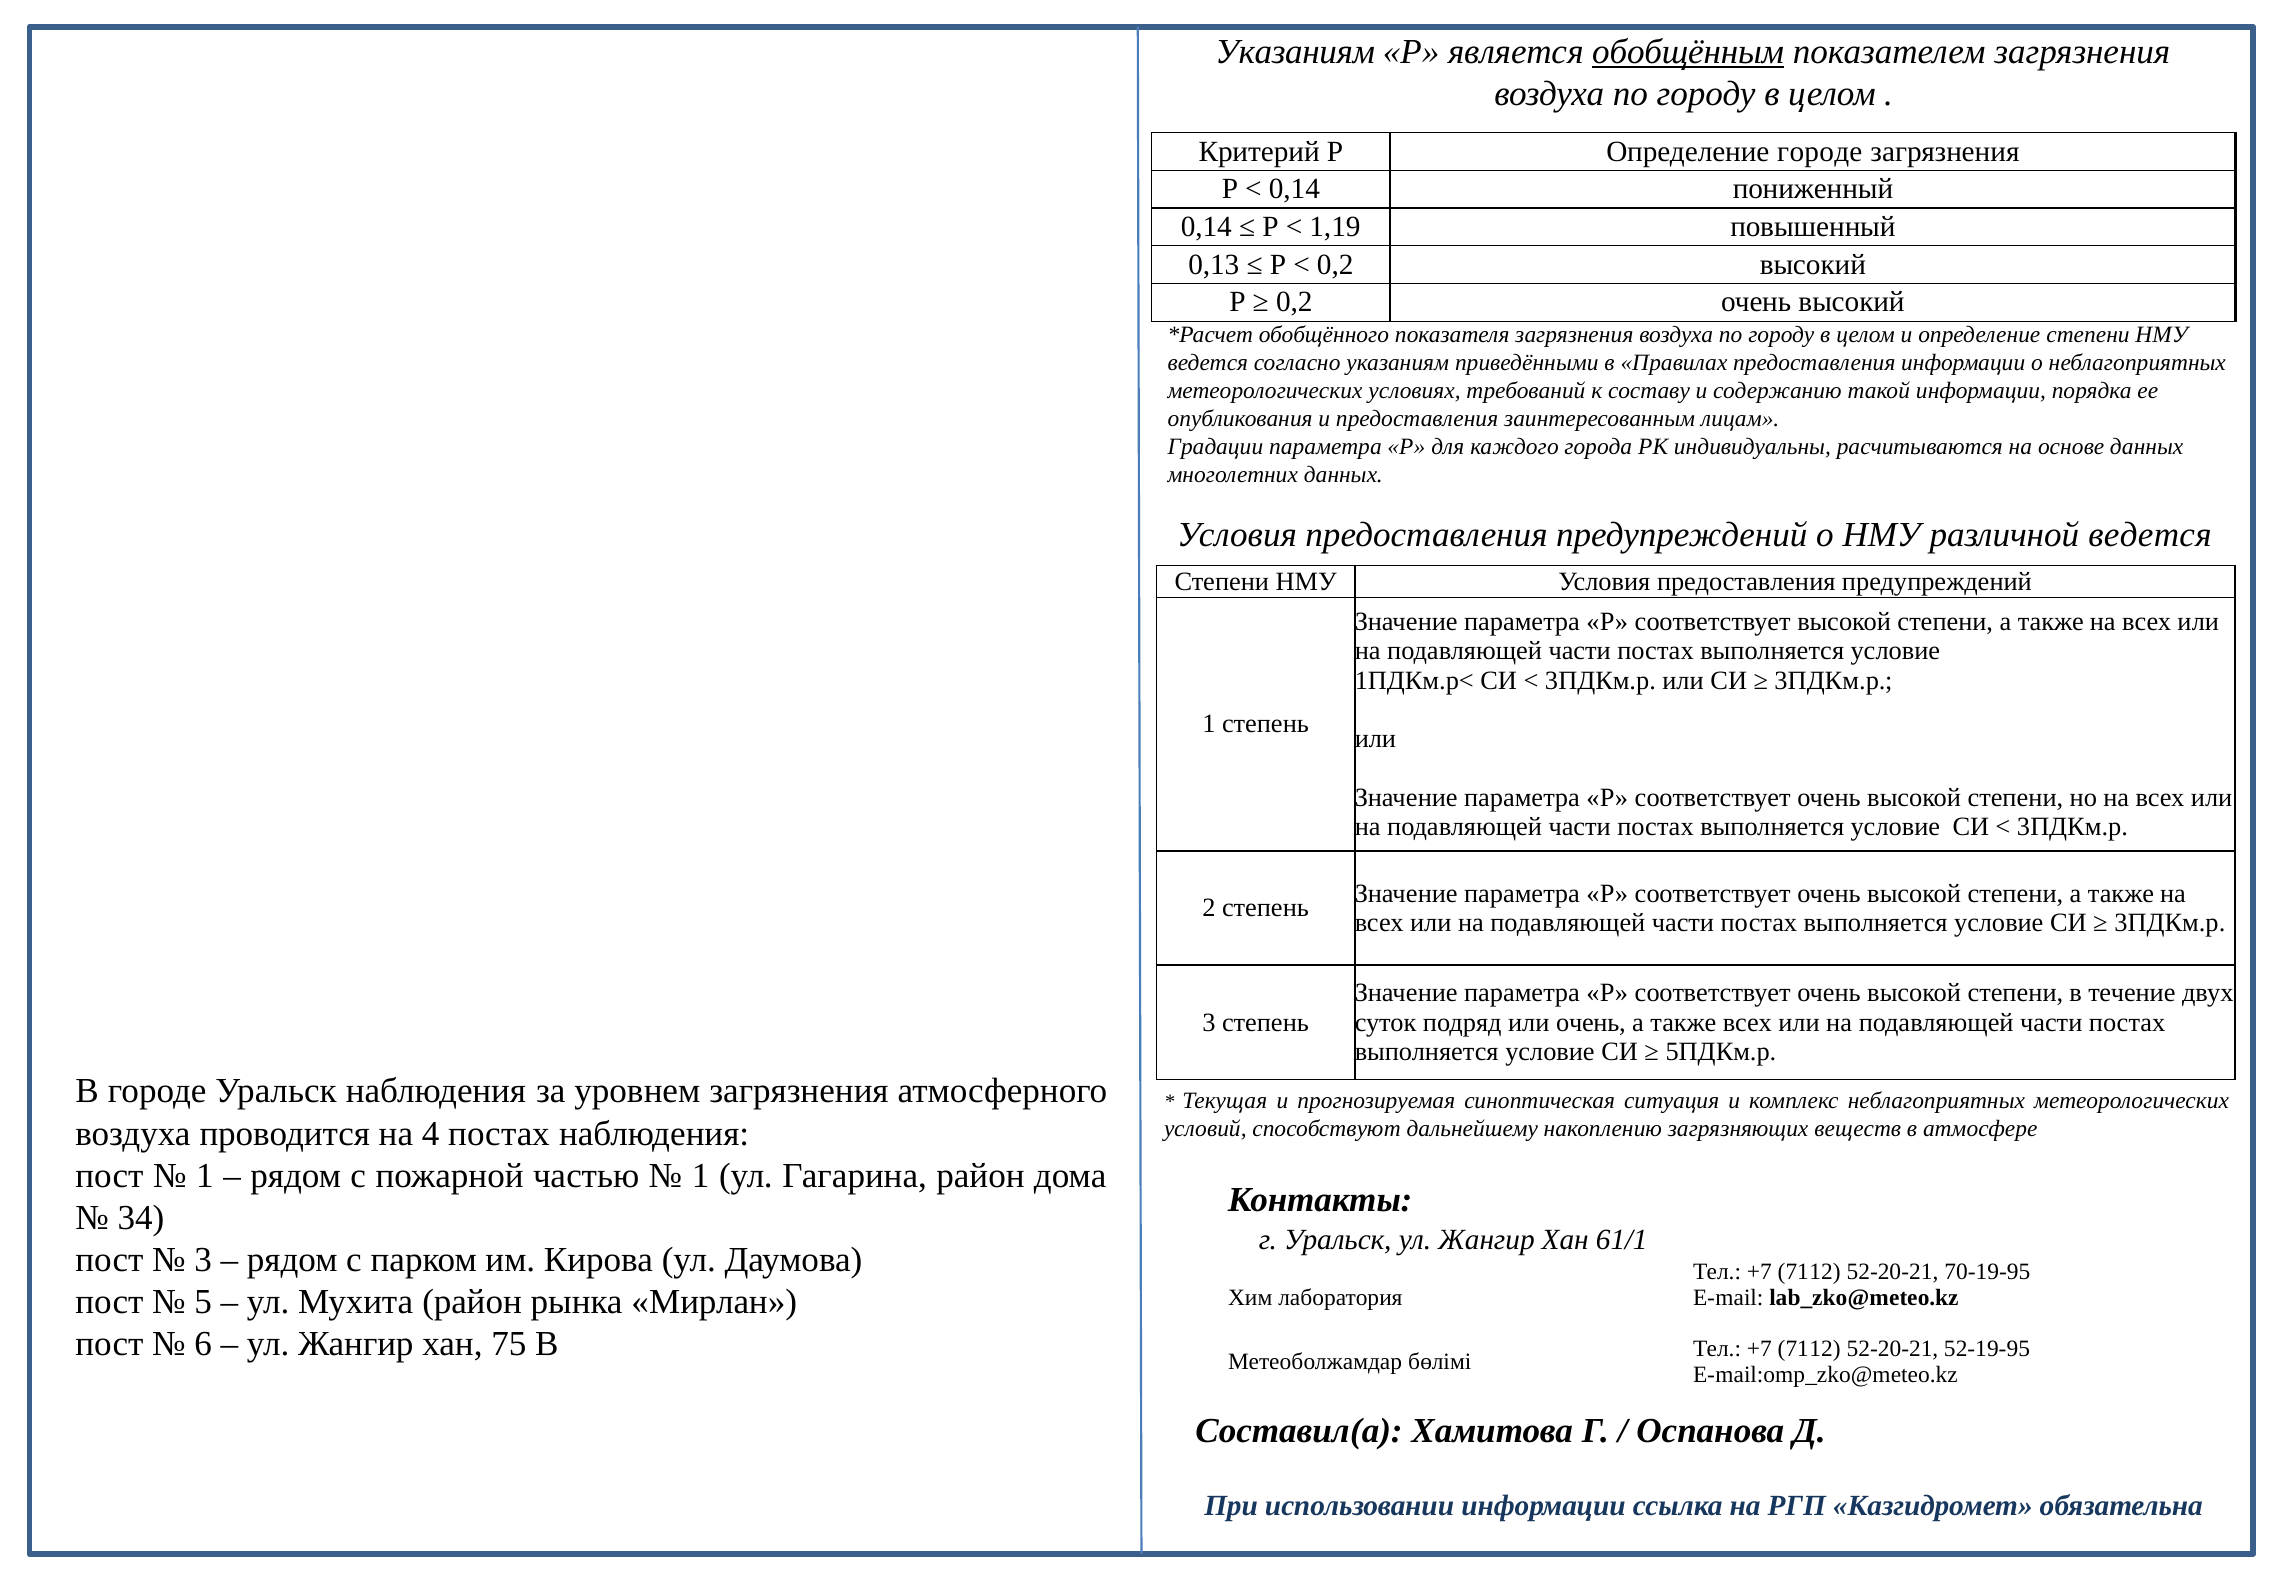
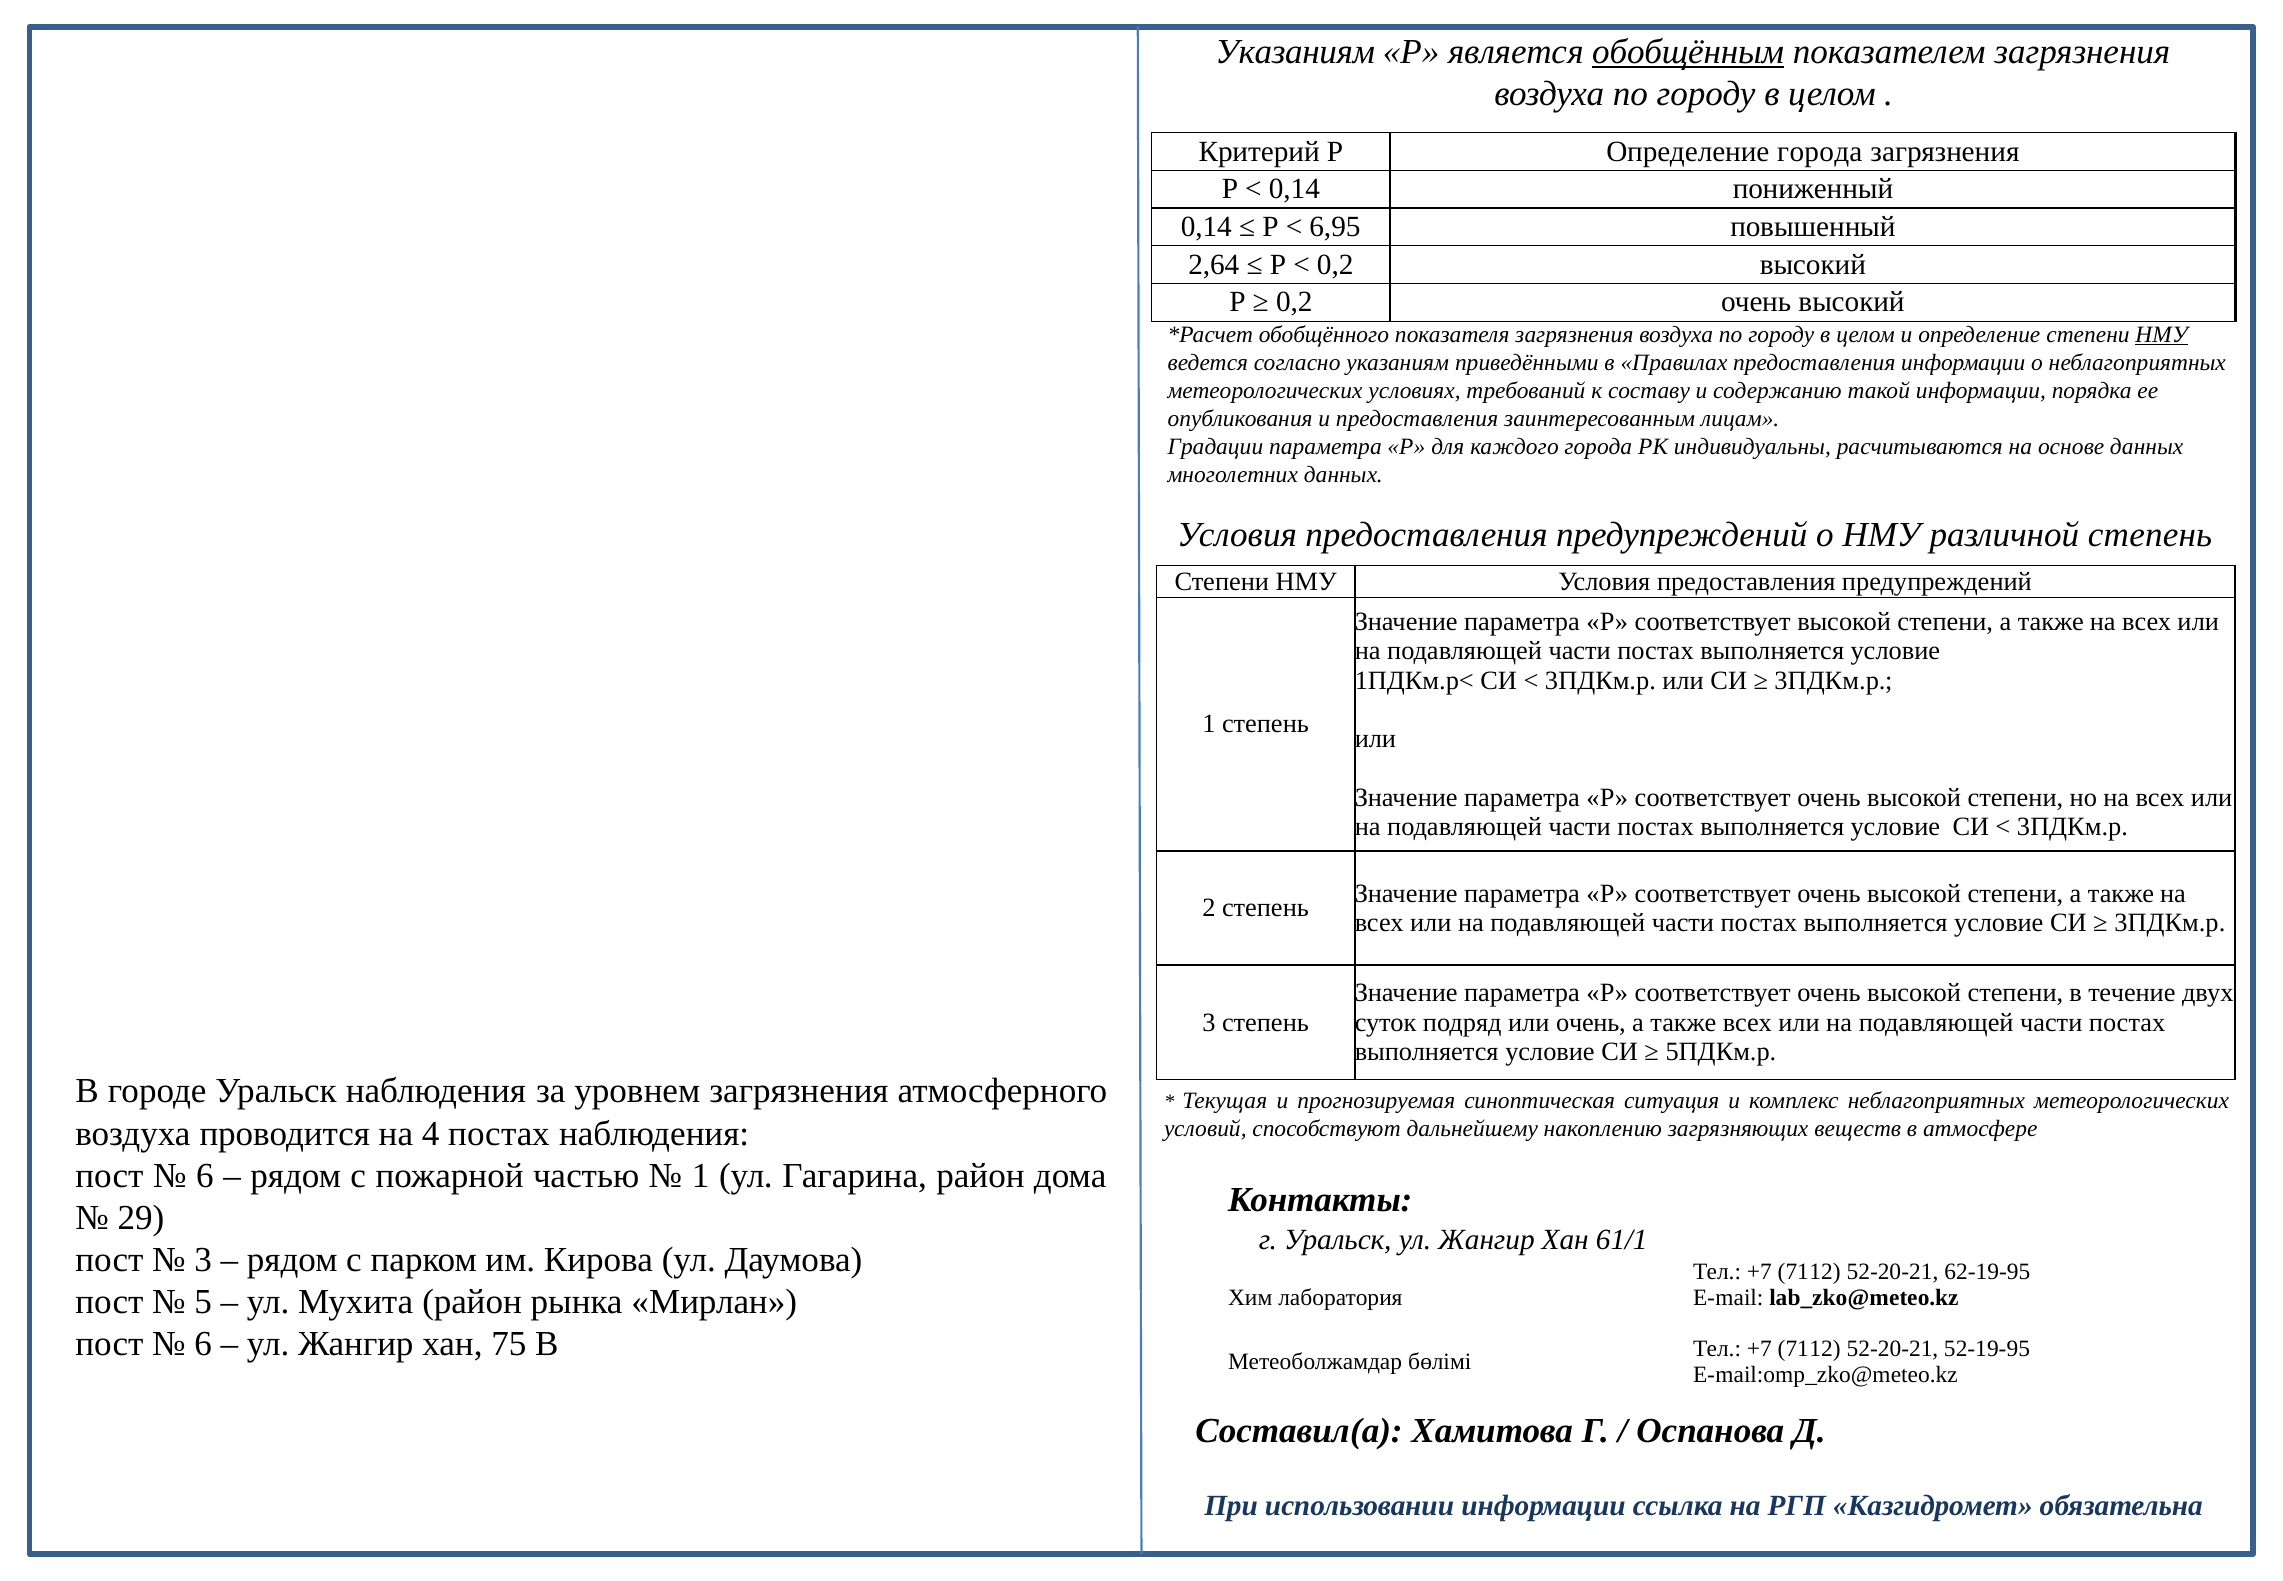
Определение городе: городе -> города
1,19: 1,19 -> 6,95
0,13: 0,13 -> 2,64
НМУ at (2162, 335) underline: none -> present
различной ведется: ведется -> степень
1 at (205, 1175): 1 -> 6
34: 34 -> 29
70-19-95: 70-19-95 -> 62-19-95
